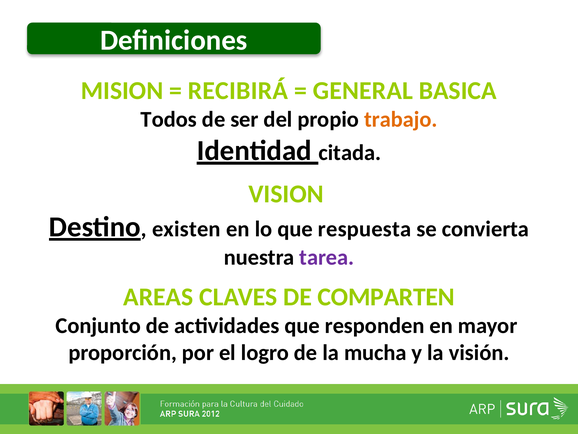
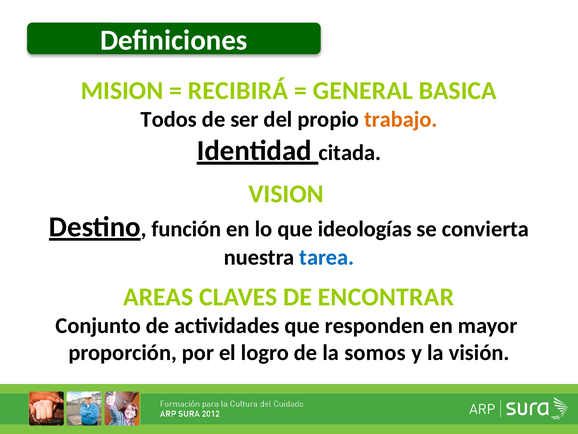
existen: existen -> función
respuesta: respuesta -> ideologías
tarea colour: purple -> blue
COMPARTEN: COMPARTEN -> ENCONTRAR
mucha: mucha -> somos
